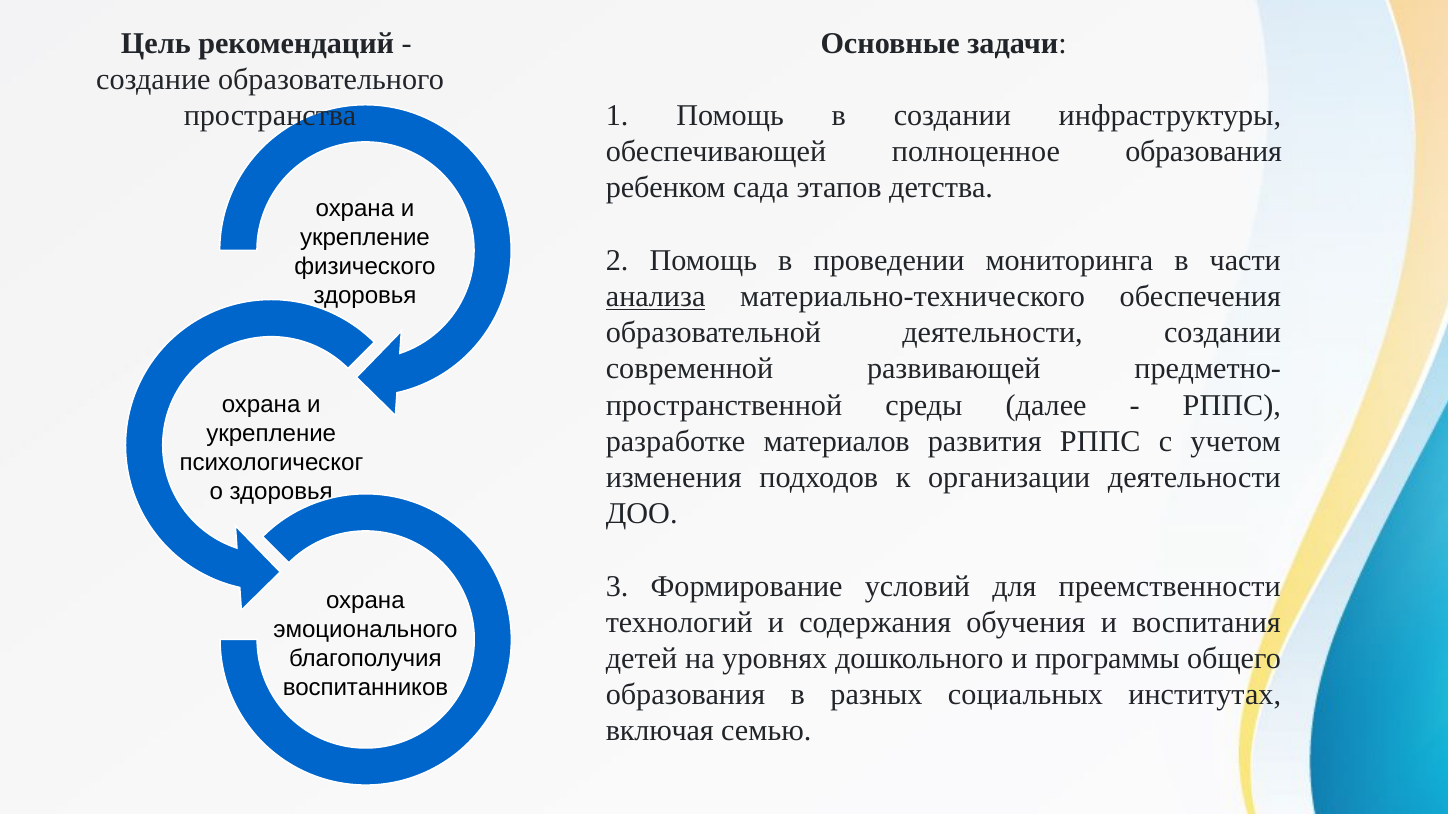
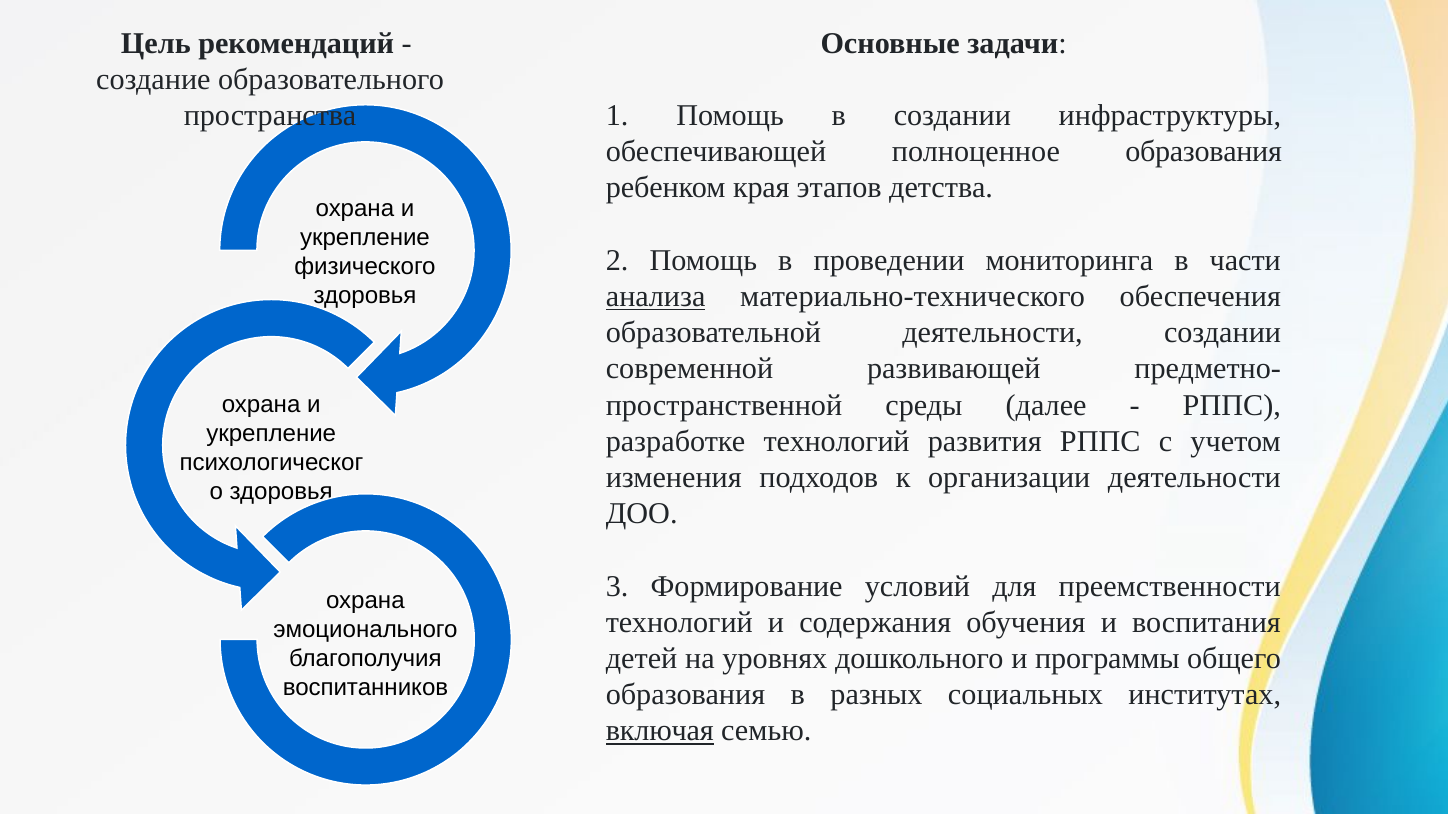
сада: сада -> края
разработке материалов: материалов -> технологий
включая underline: none -> present
